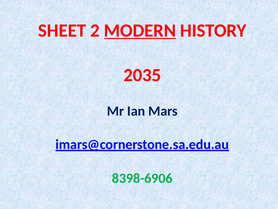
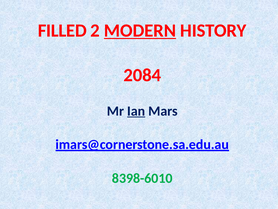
SHEET: SHEET -> FILLED
2035: 2035 -> 2084
Ian underline: none -> present
8398-6906: 8398-6906 -> 8398-6010
